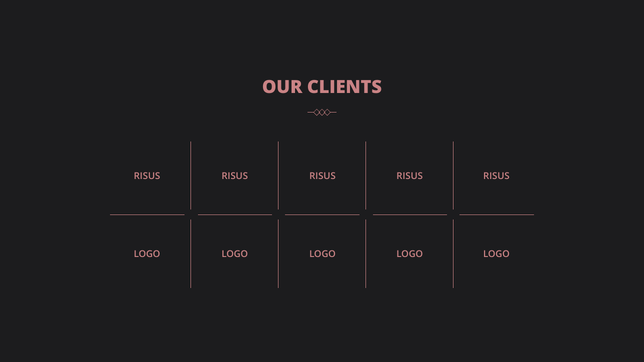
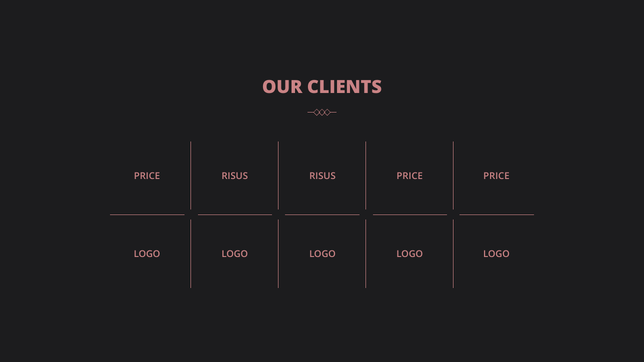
RISUS at (147, 176): RISUS -> PRICE
RISUS at (410, 176): RISUS -> PRICE
RISUS at (496, 176): RISUS -> PRICE
